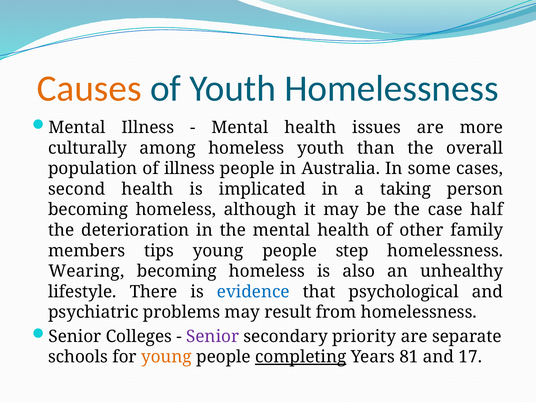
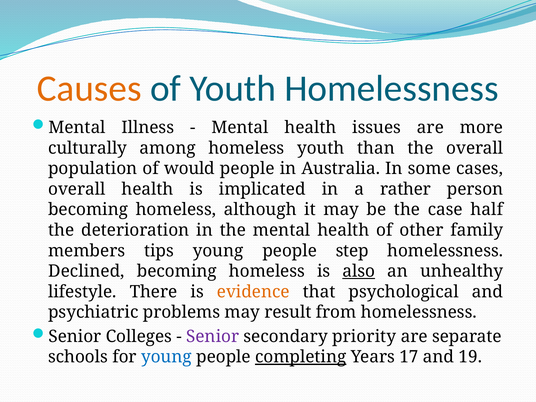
of illness: illness -> would
second at (77, 189): second -> overall
taking: taking -> rather
Wearing: Wearing -> Declined
also underline: none -> present
evidence colour: blue -> orange
young at (166, 357) colour: orange -> blue
81: 81 -> 17
17: 17 -> 19
